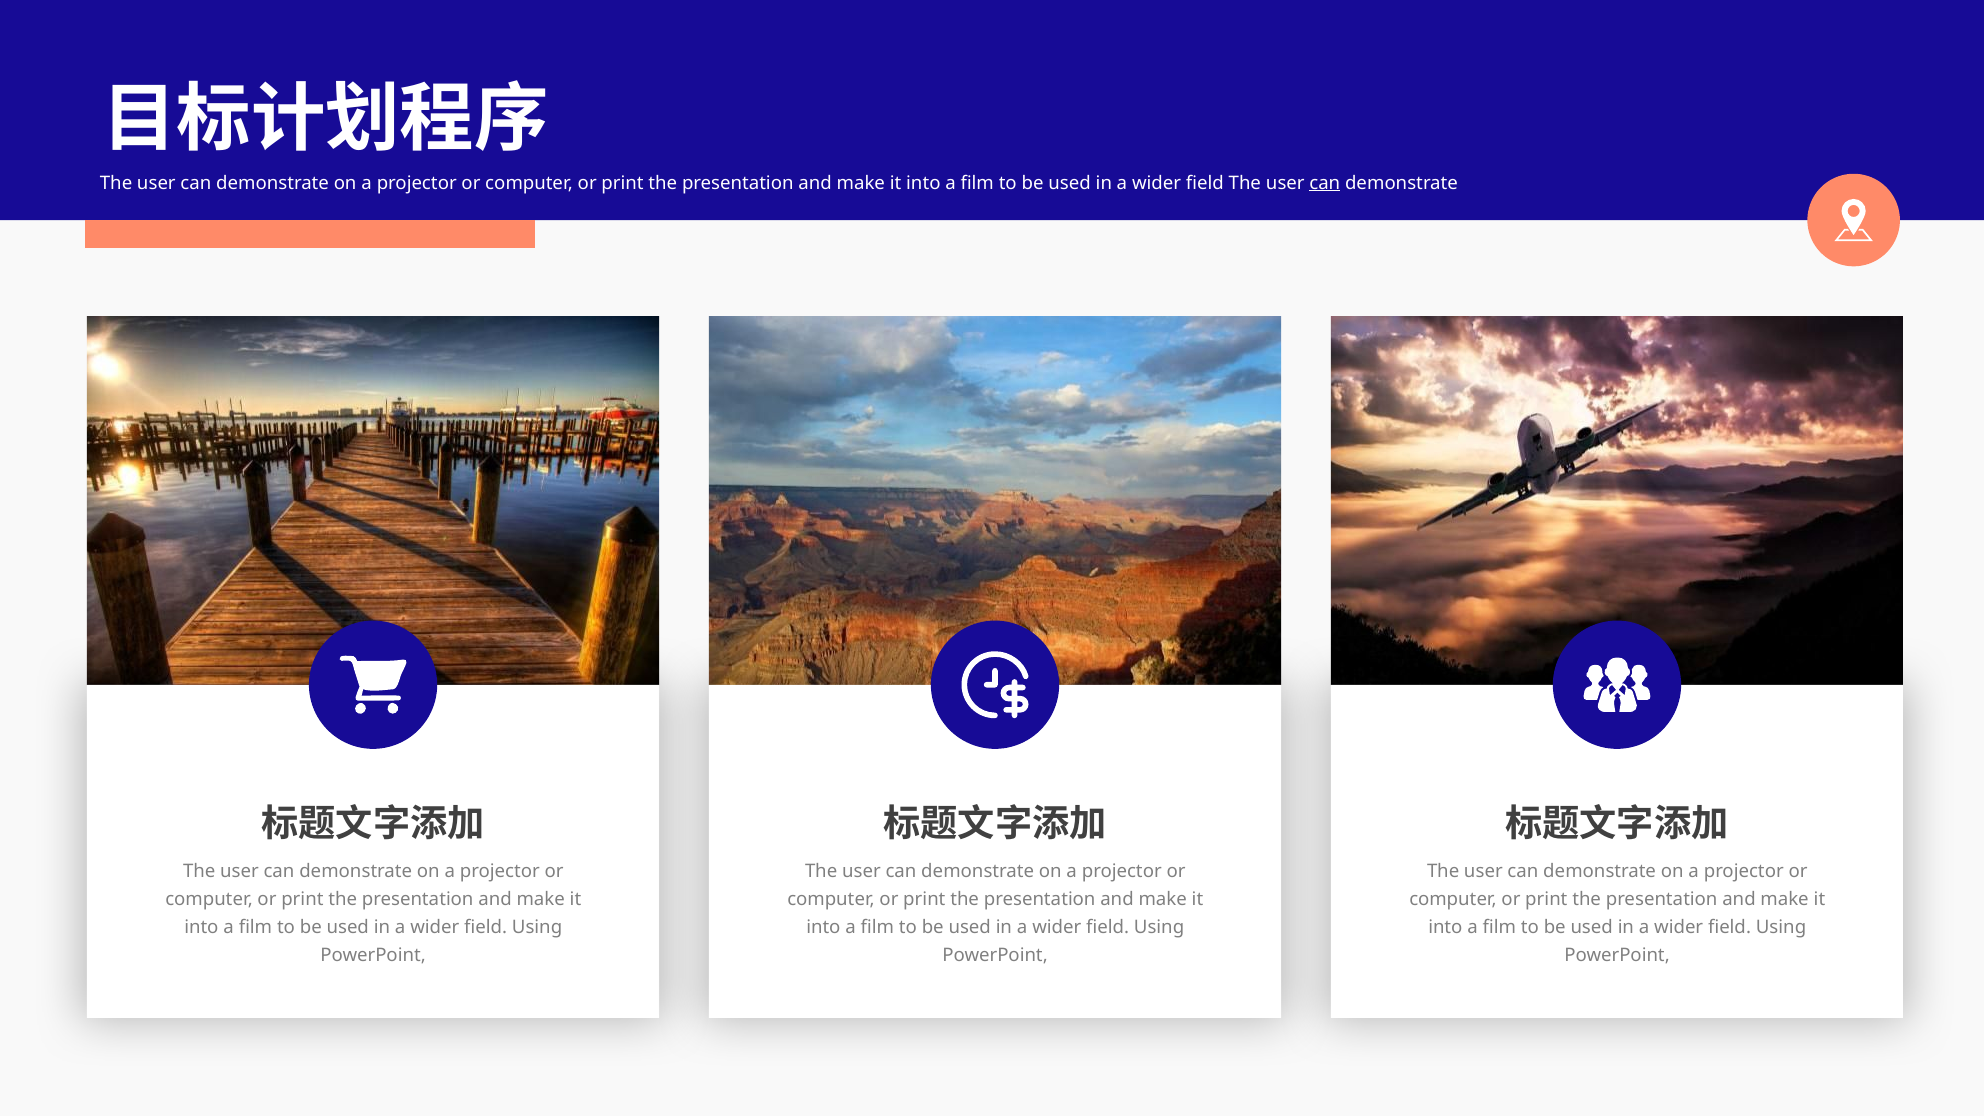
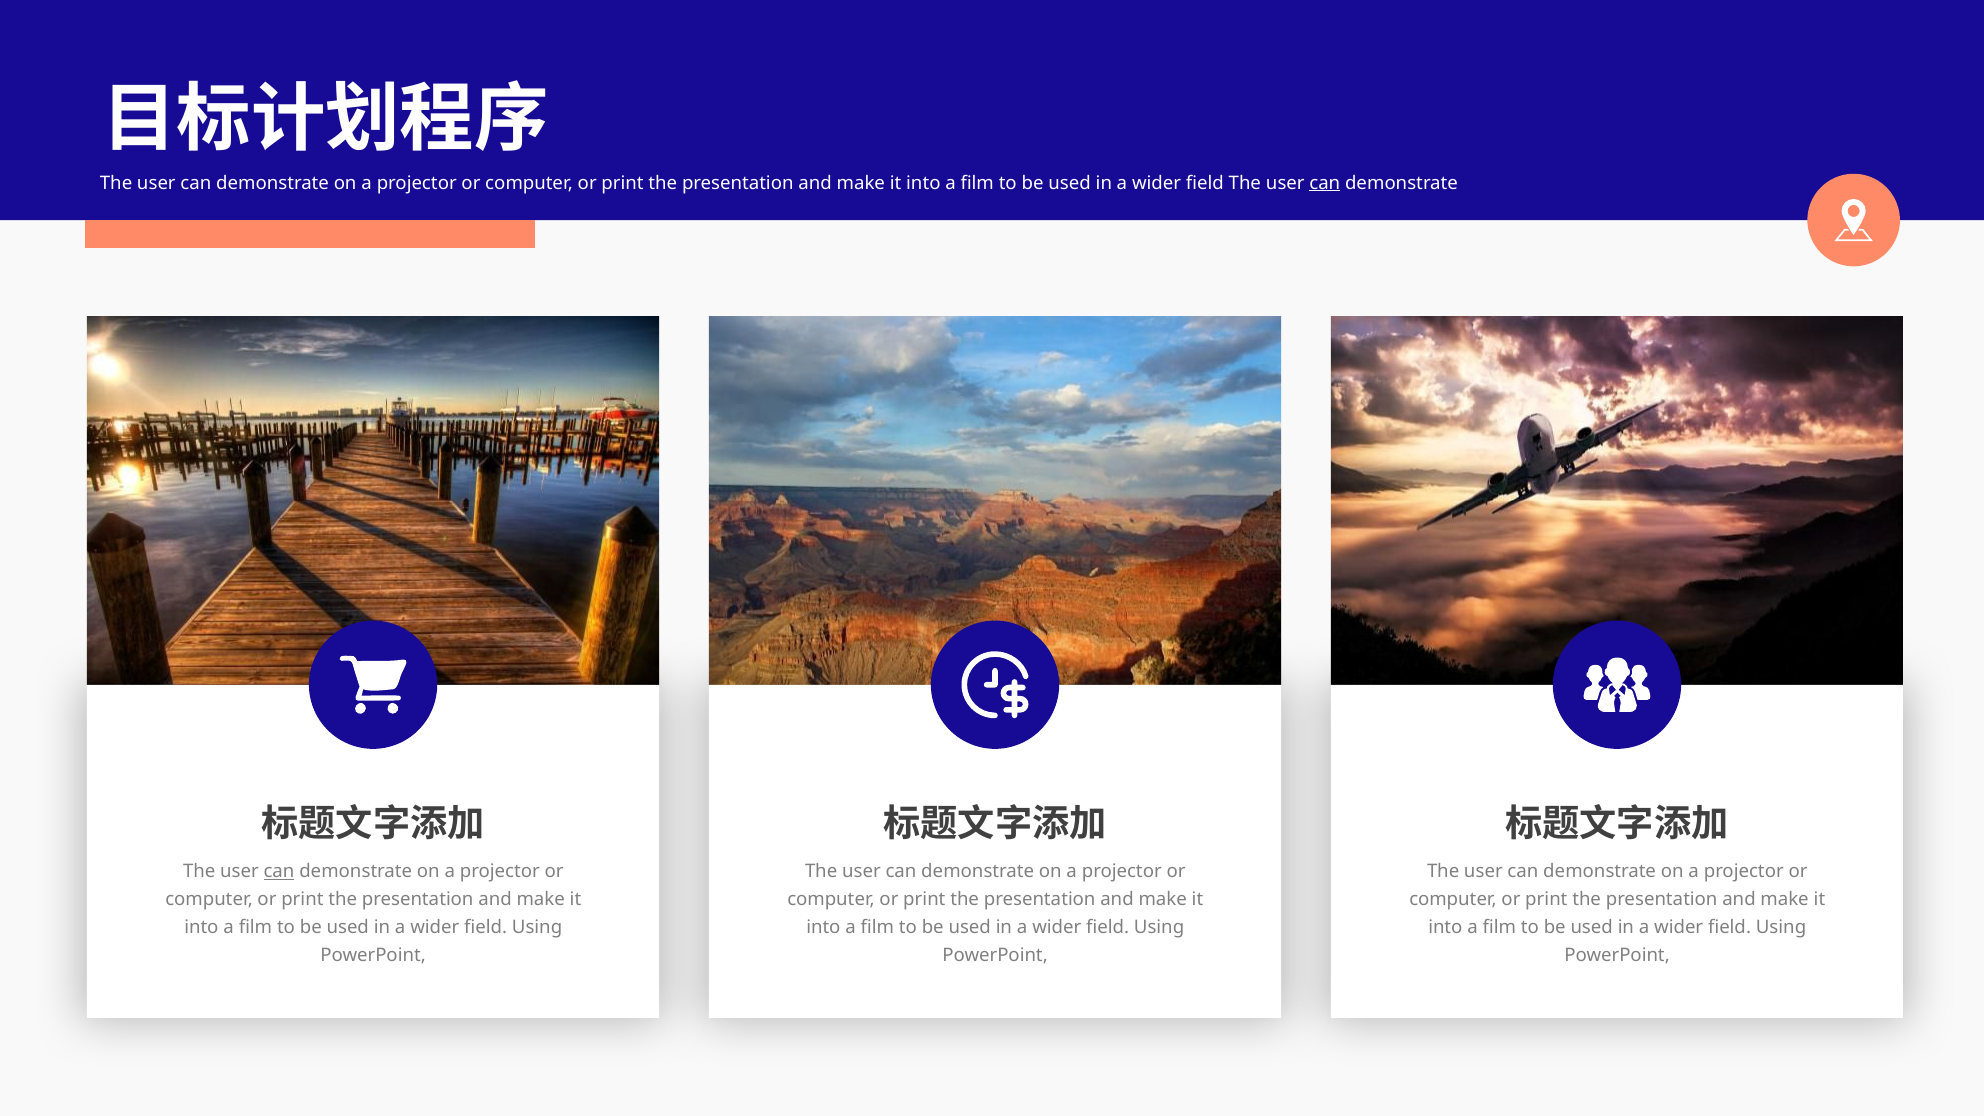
can at (279, 871) underline: none -> present
